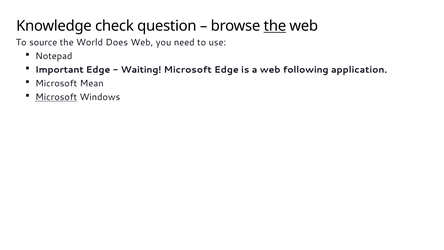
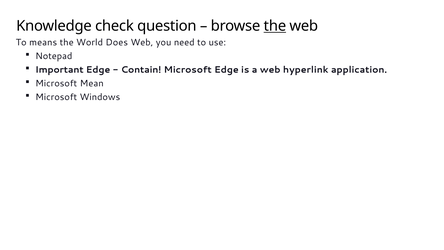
source: source -> means
Waiting: Waiting -> Contain
following: following -> hyperlink
Microsoft at (56, 97) underline: present -> none
